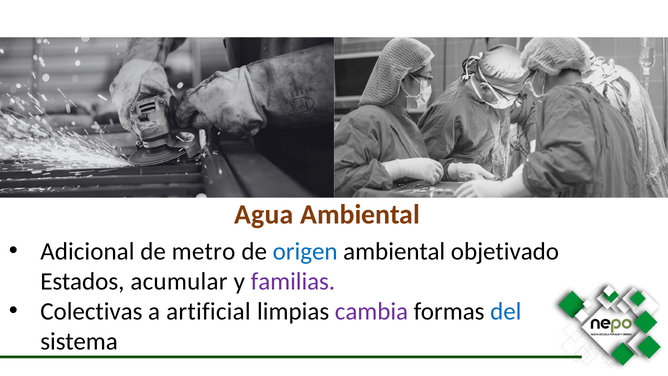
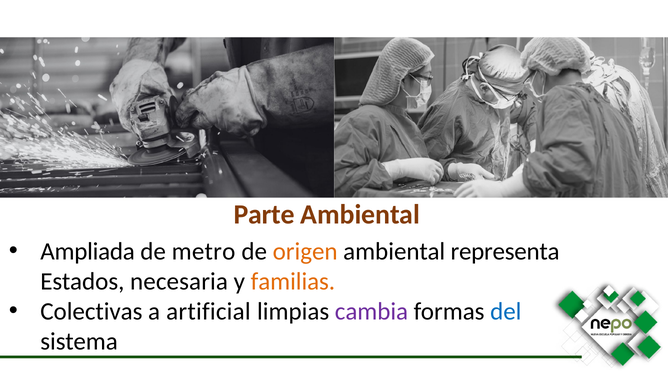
Agua: Agua -> Parte
Adicional: Adicional -> Ampliada
origen colour: blue -> orange
objetivado: objetivado -> representa
acumular: acumular -> necesaria
familias colour: purple -> orange
